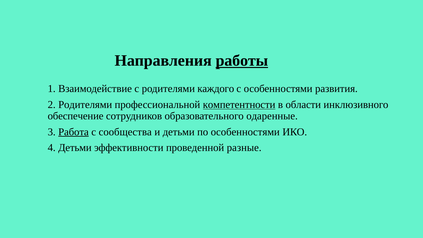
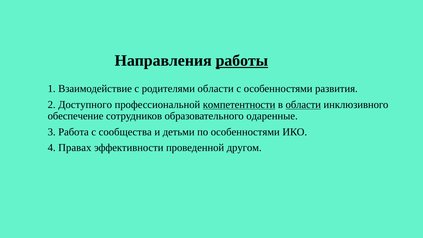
родителями каждого: каждого -> области
2 Родителями: Родителями -> Доступного
области at (303, 105) underline: none -> present
Работа underline: present -> none
4 Детьми: Детьми -> Правах
разные: разные -> другом
